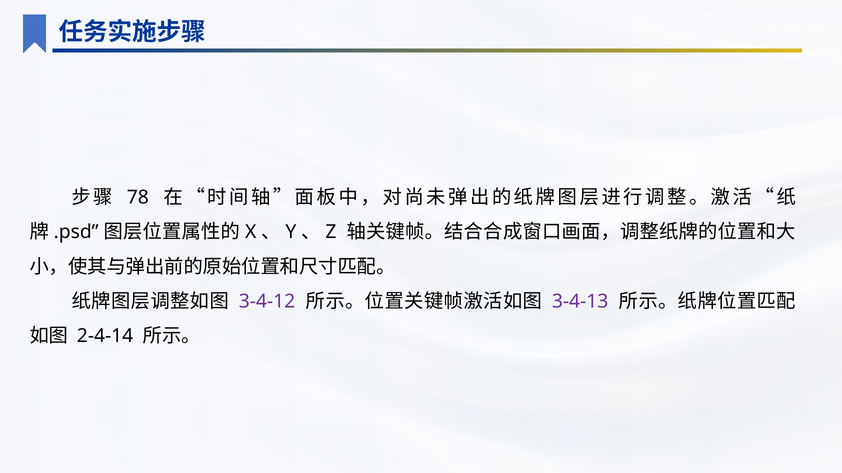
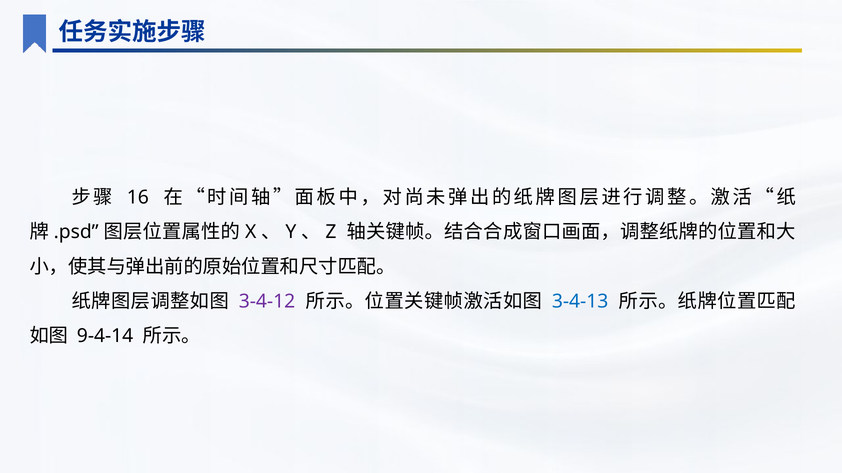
78: 78 -> 16
3-4-13 colour: purple -> blue
2-4-14: 2-4-14 -> 9-4-14
